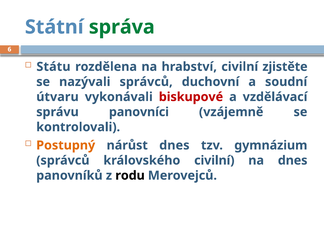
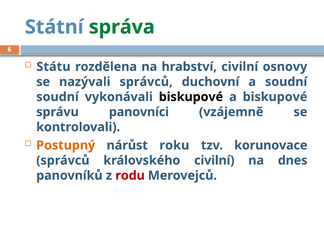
zjistěte: zjistěte -> osnovy
útvaru at (57, 97): útvaru -> soudní
biskupové at (191, 97) colour: red -> black
a vzdělávací: vzdělávací -> biskupové
nárůst dnes: dnes -> roku
gymnázium: gymnázium -> korunovace
rodu colour: black -> red
